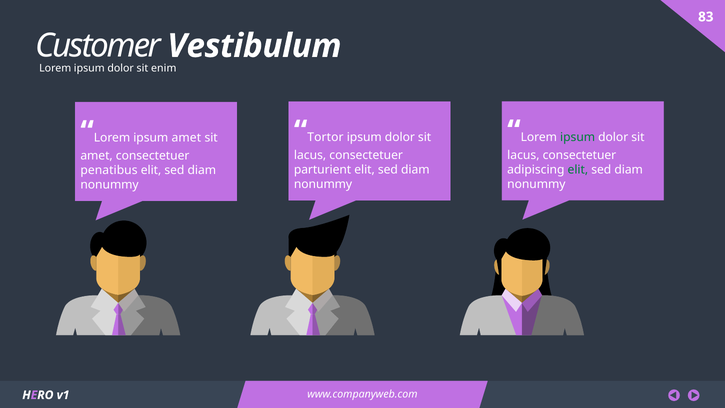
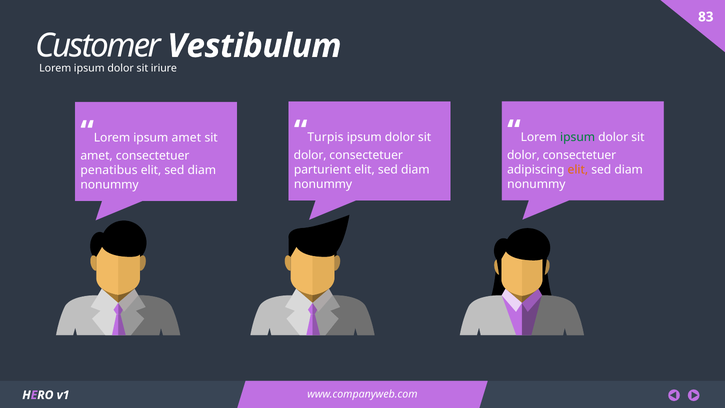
enim: enim -> iriure
Tortor: Tortor -> Turpis
lacus at (523, 155): lacus -> dolor
lacus at (310, 155): lacus -> dolor
elit at (578, 170) colour: green -> orange
